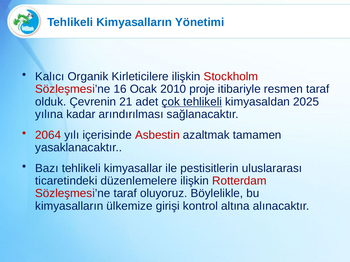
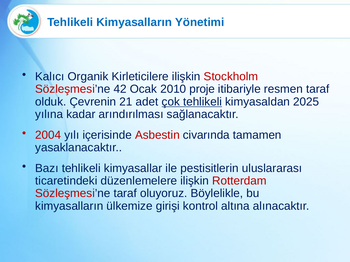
16: 16 -> 42
2064: 2064 -> 2004
azaltmak: azaltmak -> civarında
